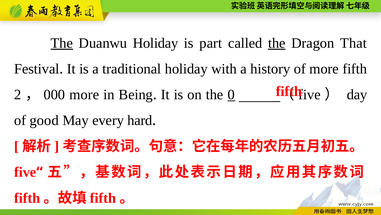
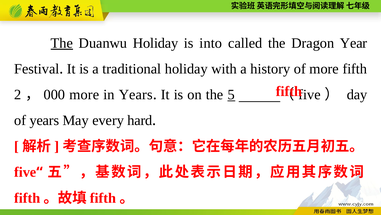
part: part -> into
the at (277, 43) underline: present -> none
That: That -> Year
in Being: Being -> Years
0: 0 -> 5
of good: good -> years
